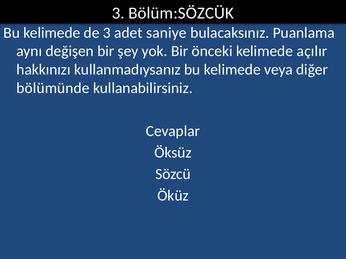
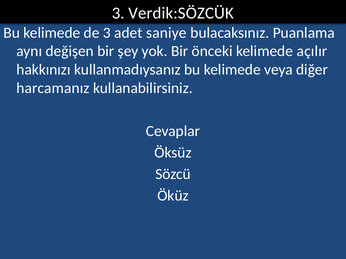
Bölüm:SÖZCÜK: Bölüm:SÖZCÜK -> Verdik:SÖZCÜK
bölümünde: bölümünde -> harcamanız
